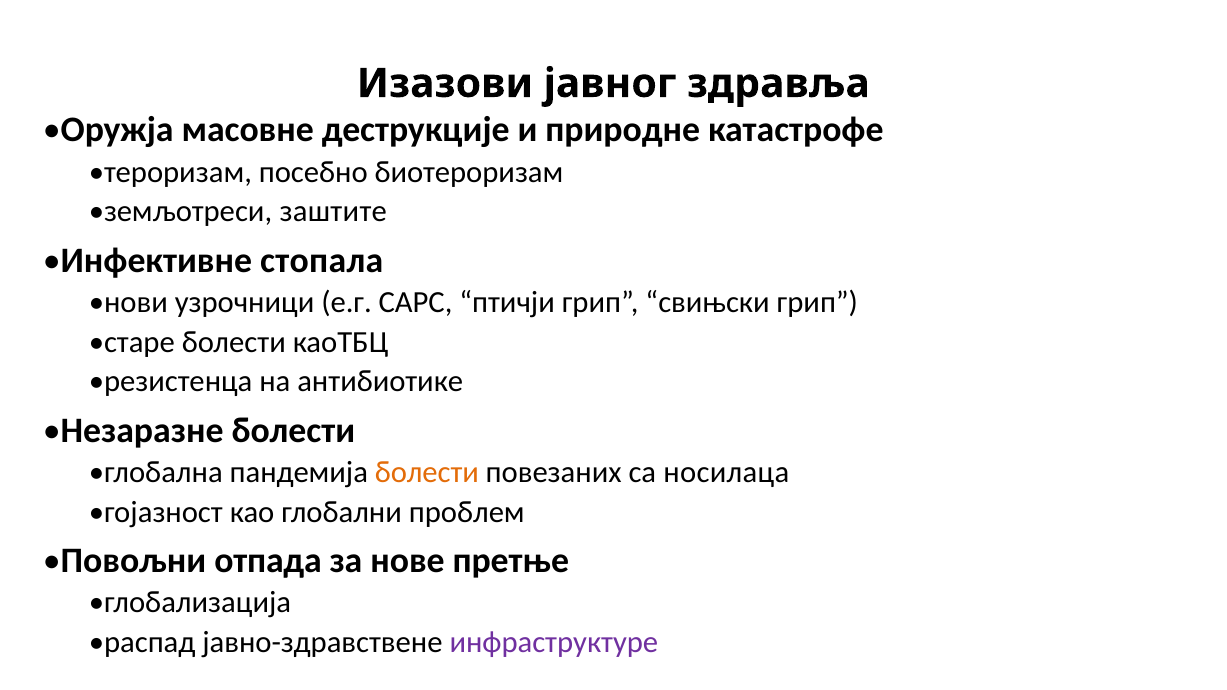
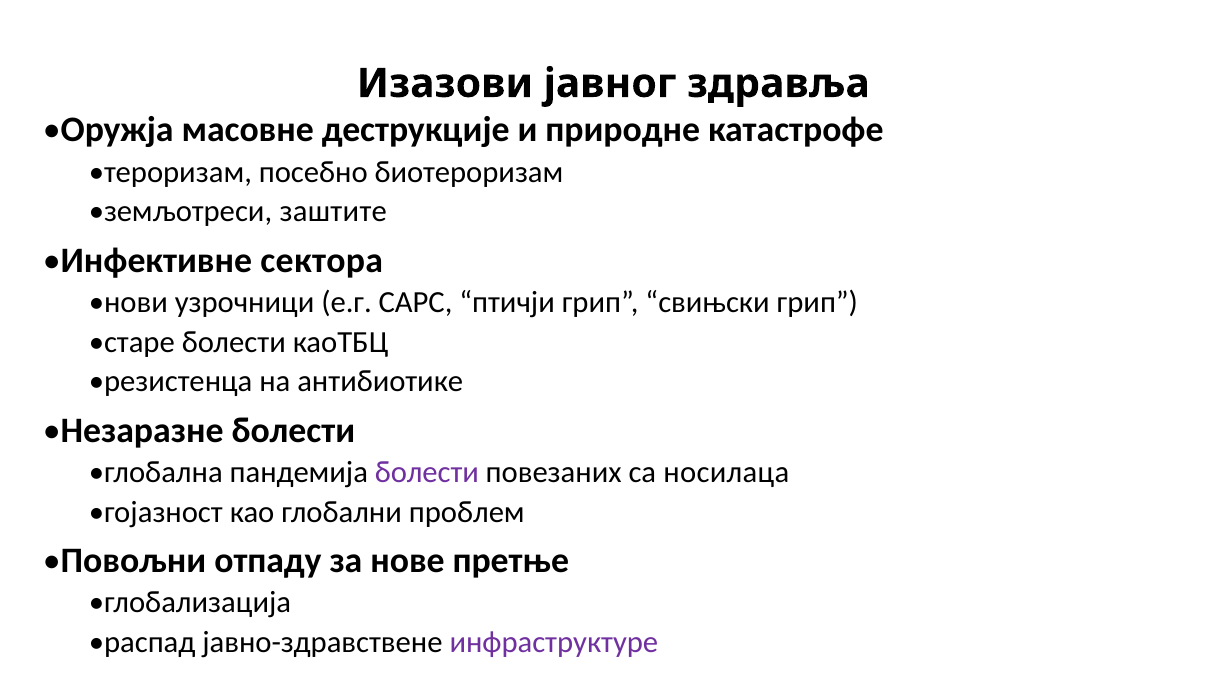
стопала: стопала -> сектора
болести at (427, 473) colour: orange -> purple
отпада: отпада -> отпаду
